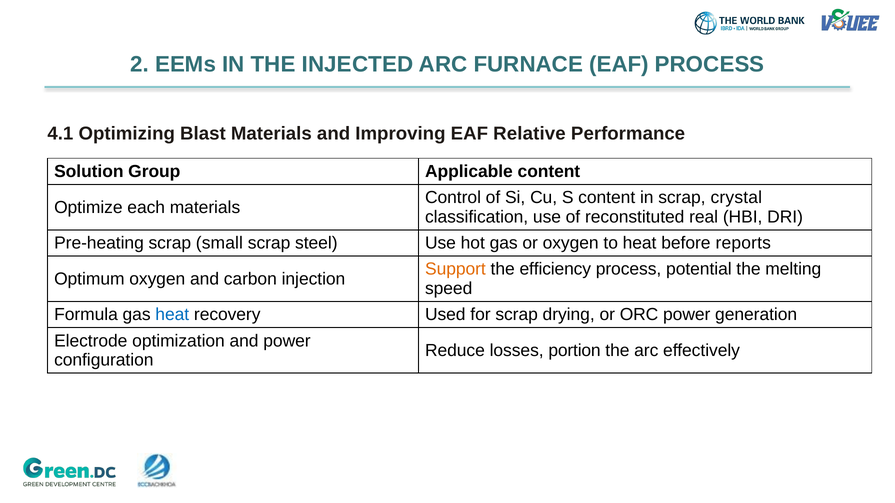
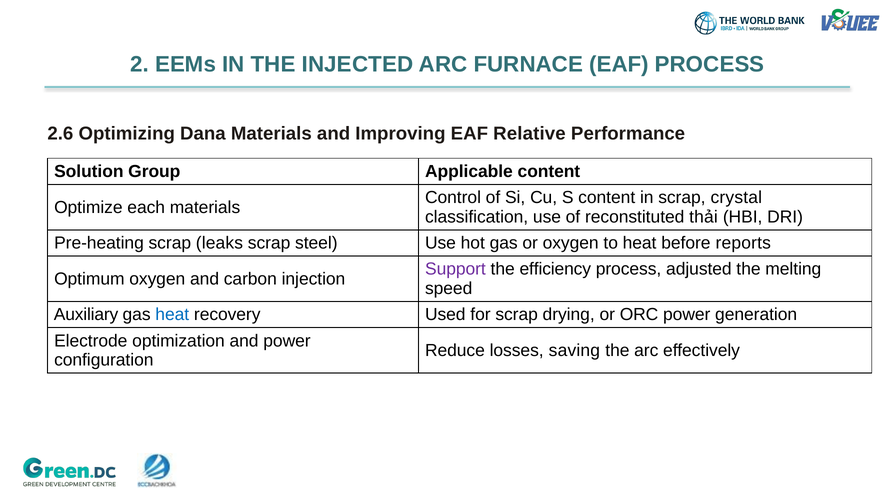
4.1: 4.1 -> 2.6
Blast: Blast -> Dana
real: real -> thải
small: small -> leaks
Support colour: orange -> purple
potential: potential -> adjusted
Formula: Formula -> Auxiliary
portion: portion -> saving
